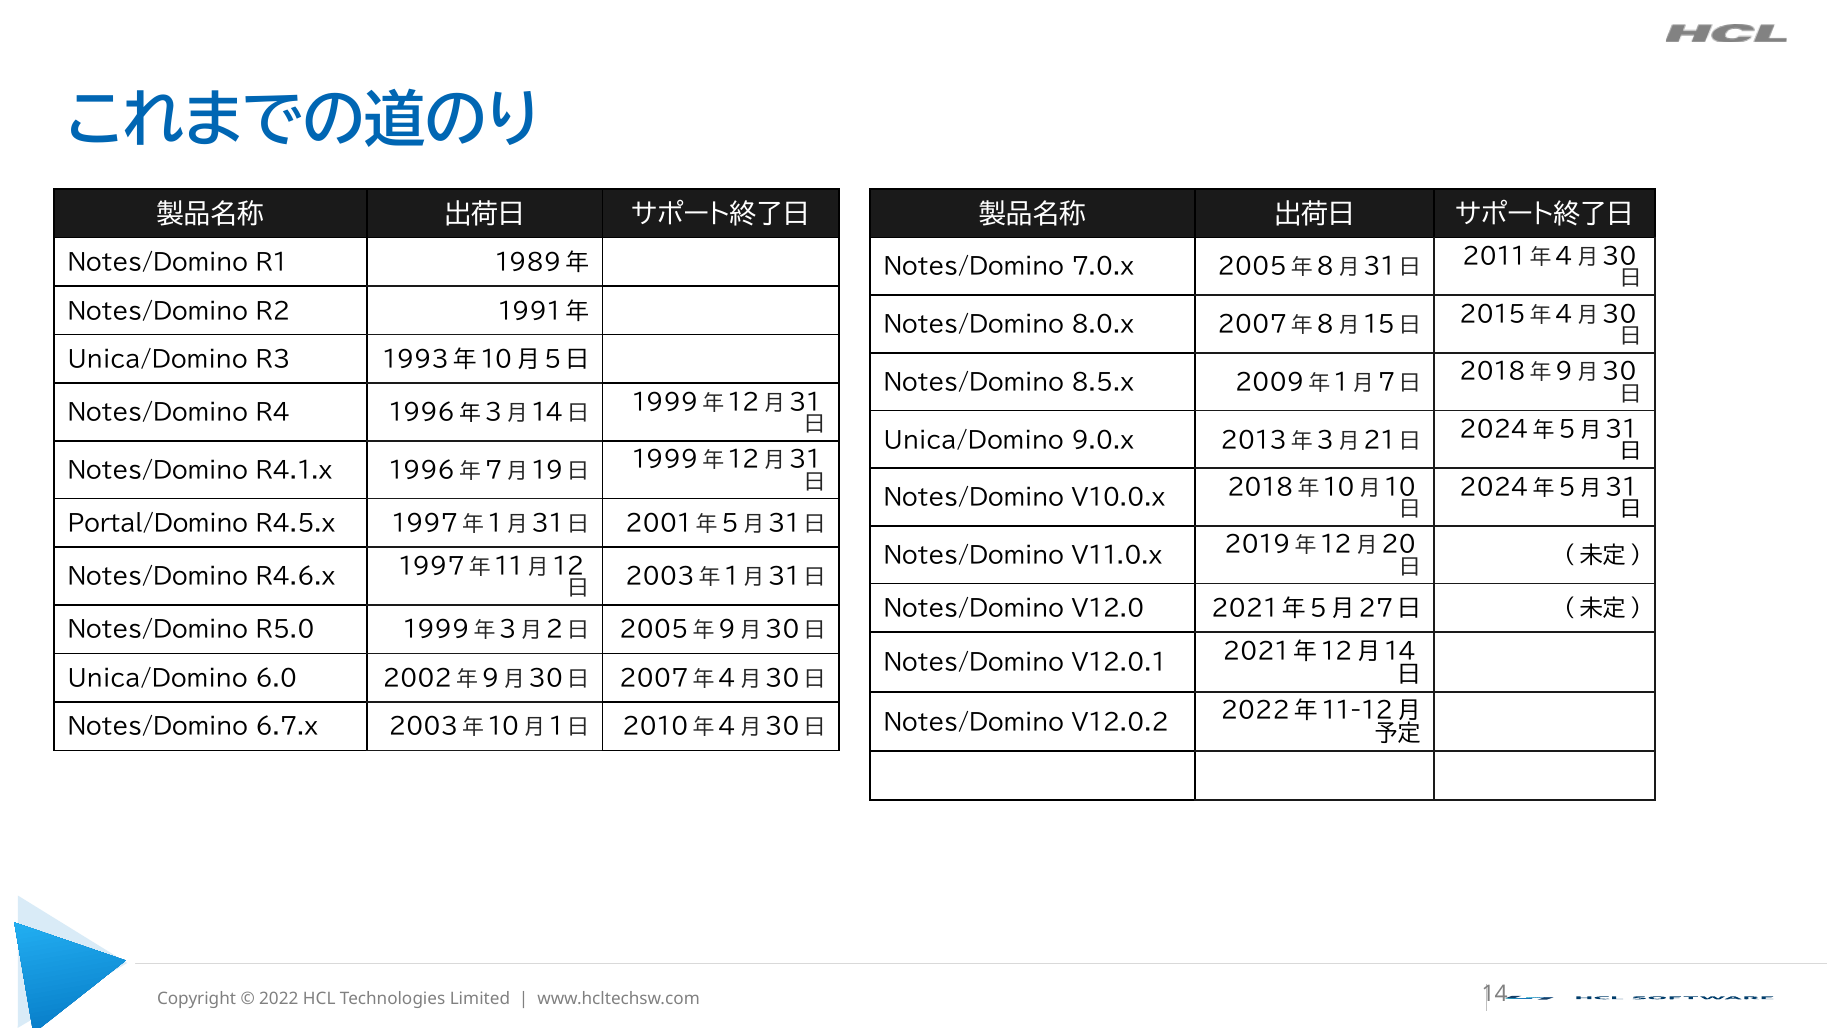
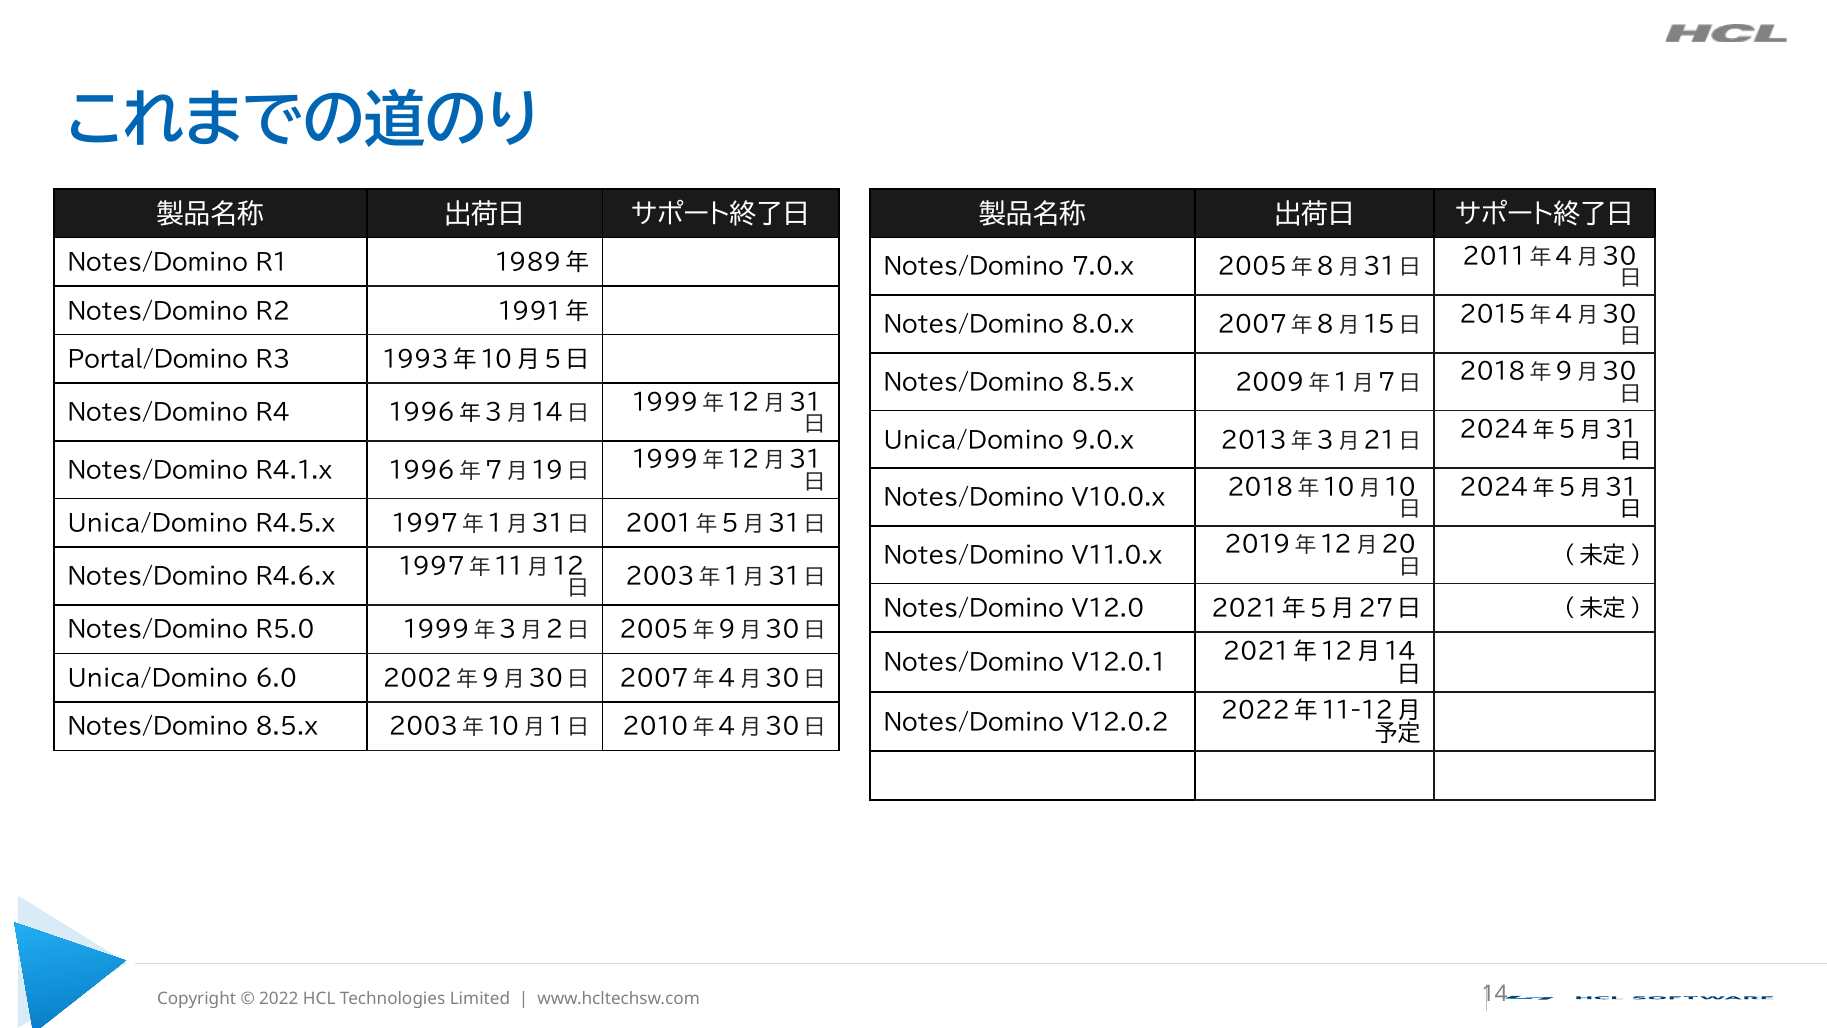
Unica/Domino at (158, 360): Unica/Domino -> Portal/Domino
Portal/Domino at (158, 524): Portal/Domino -> Unica/Domino
6.7.x at (287, 727): 6.7.x -> 8.5.x
